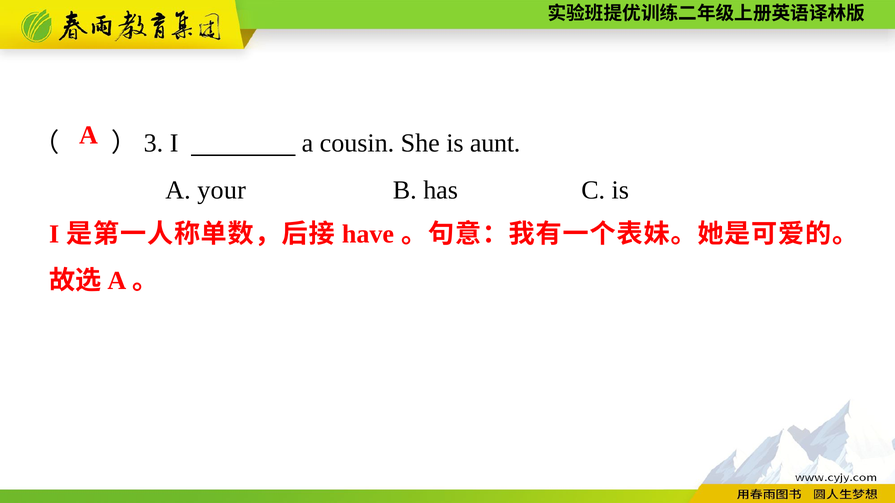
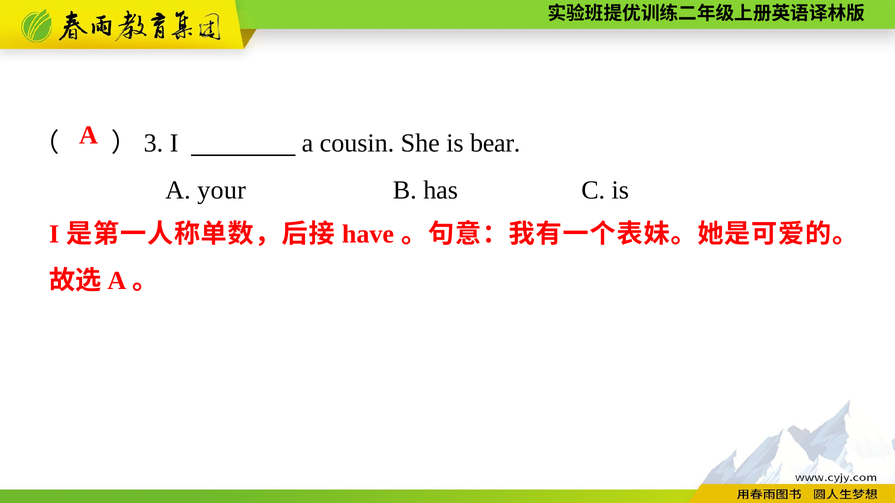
aunt: aunt -> bear
